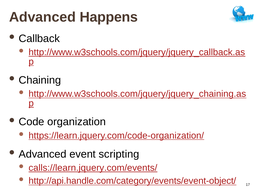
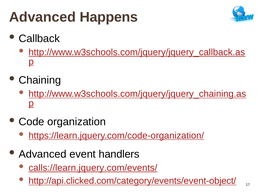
scripting: scripting -> handlers
http://api.handle.com/category/events/event-object/: http://api.handle.com/category/events/event-object/ -> http://api.clicked.com/category/events/event-object/
